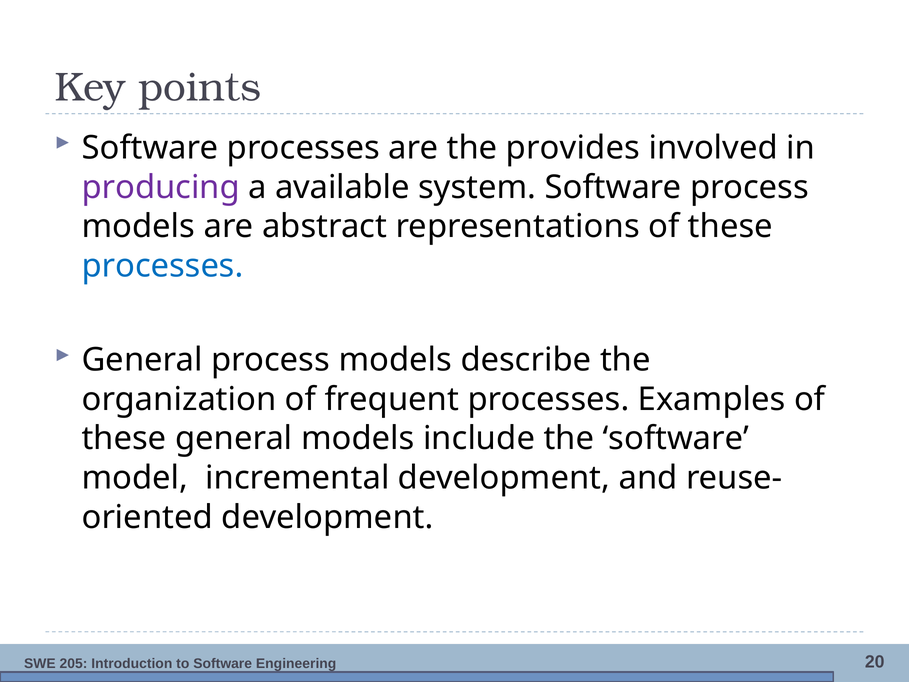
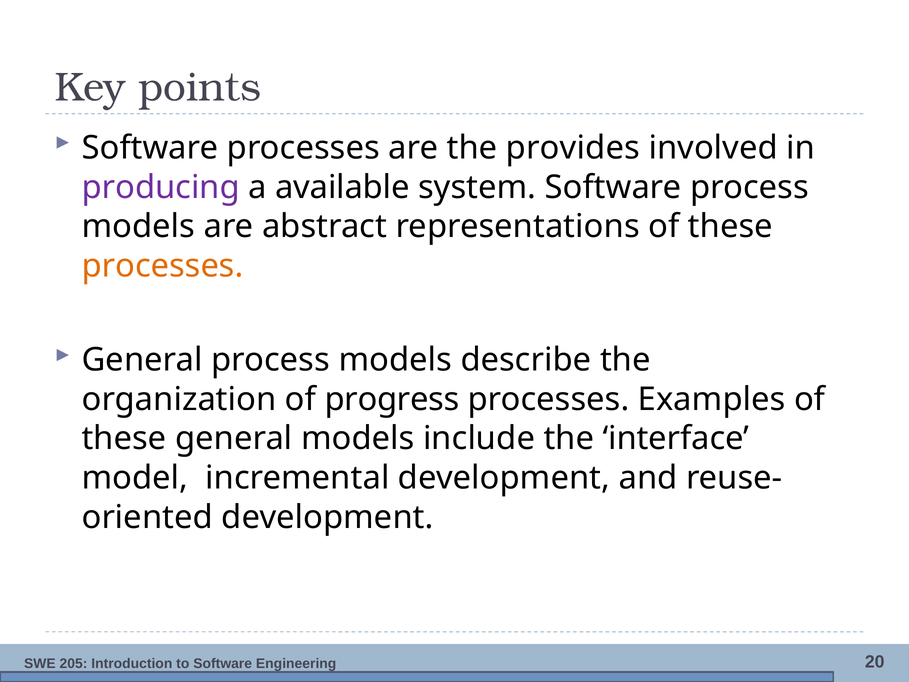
processes at (163, 266) colour: blue -> orange
frequent: frequent -> progress
the software: software -> interface
